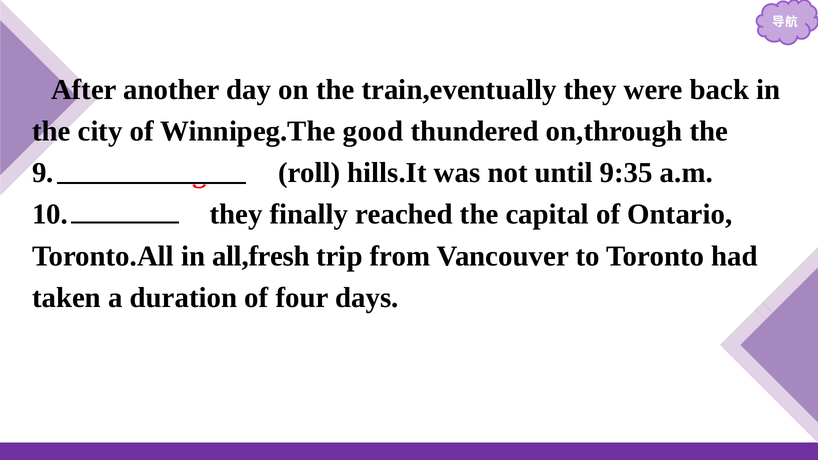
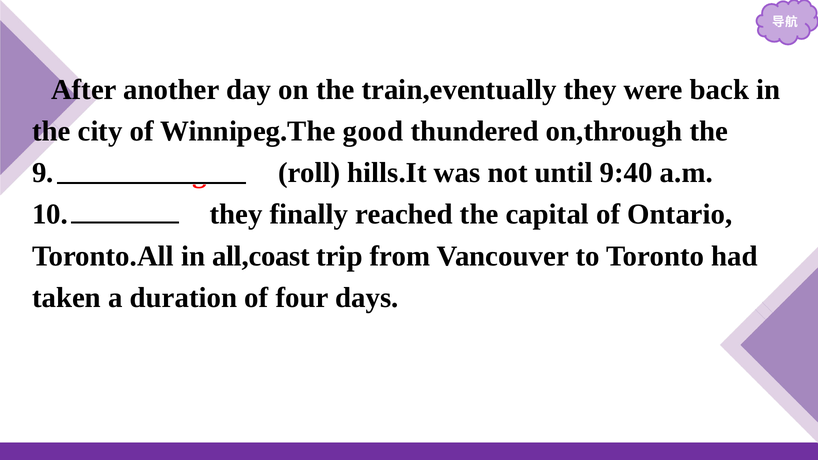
9:35: 9:35 -> 9:40
all,fresh: all,fresh -> all,coast
